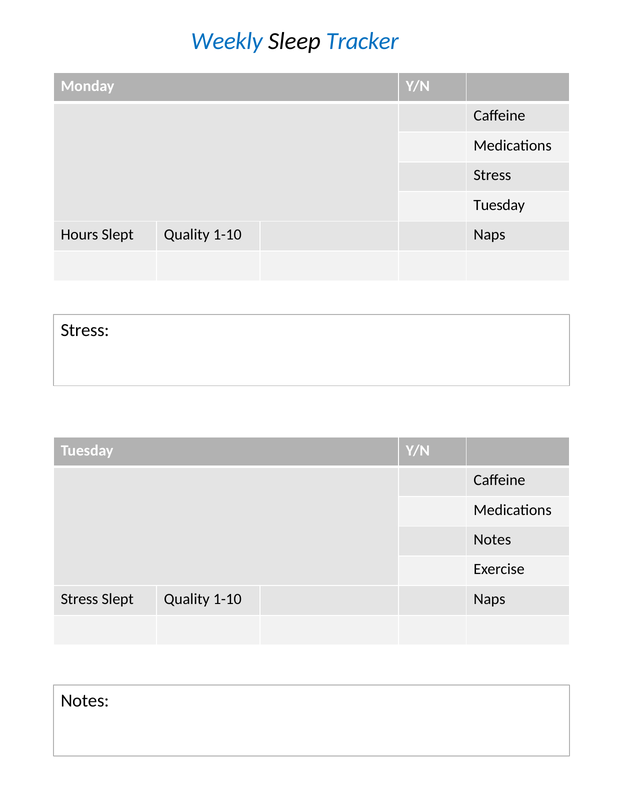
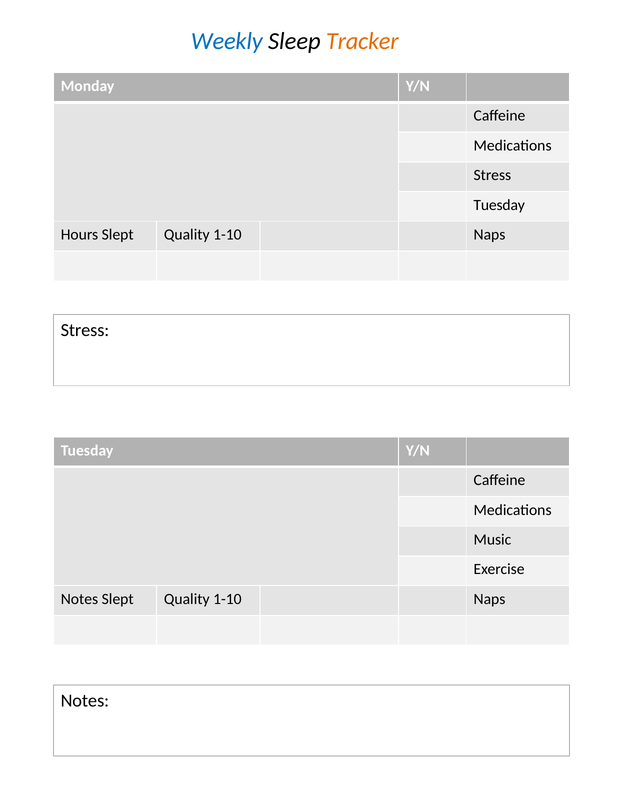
Tracker colour: blue -> orange
Notes at (492, 540): Notes -> Music
Stress at (79, 599): Stress -> Notes
